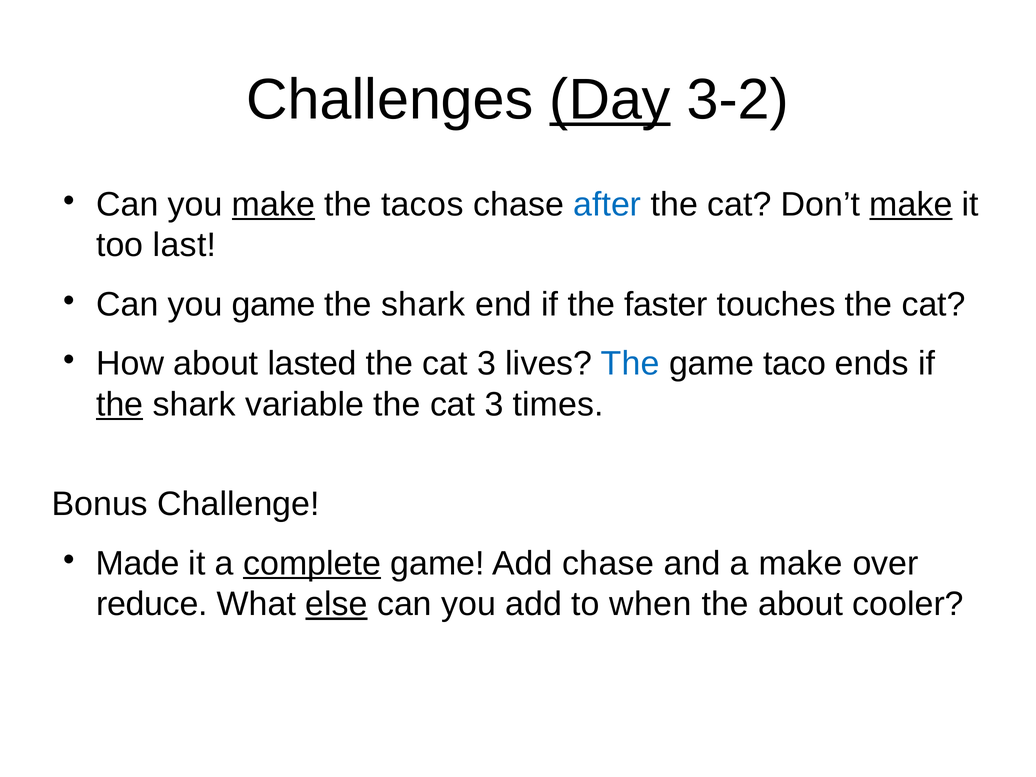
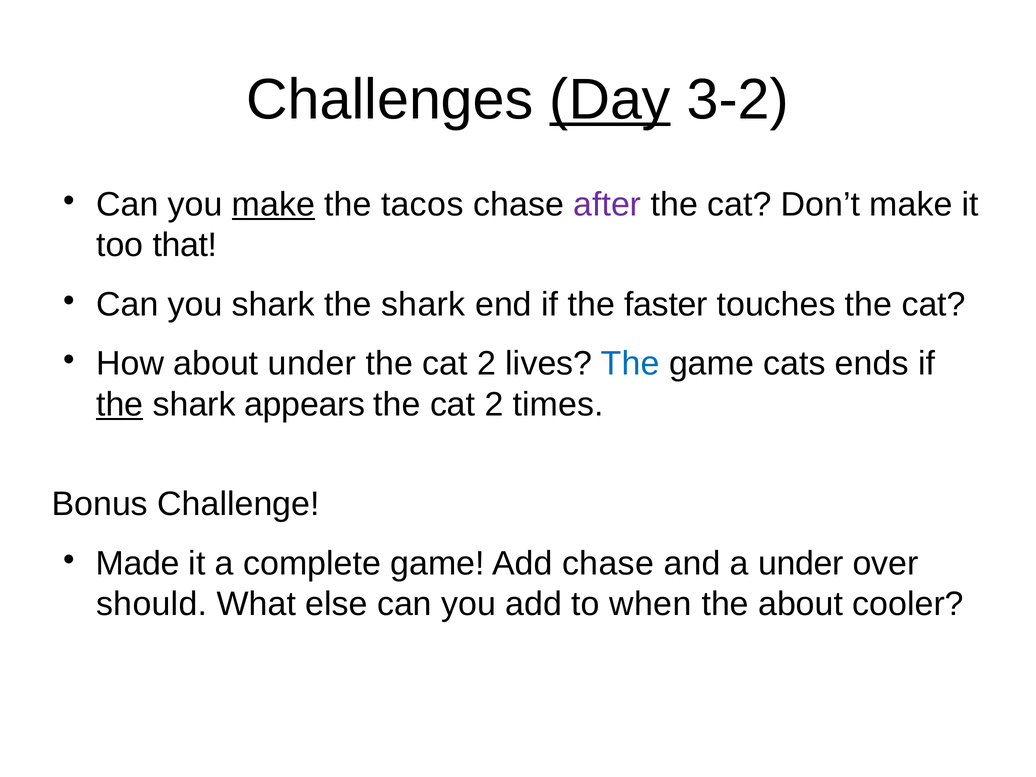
after colour: blue -> purple
make at (911, 204) underline: present -> none
last: last -> that
you game: game -> shark
about lasted: lasted -> under
3 at (487, 364): 3 -> 2
taco: taco -> cats
variable: variable -> appears
3 at (494, 404): 3 -> 2
complete underline: present -> none
a make: make -> under
reduce: reduce -> should
else underline: present -> none
